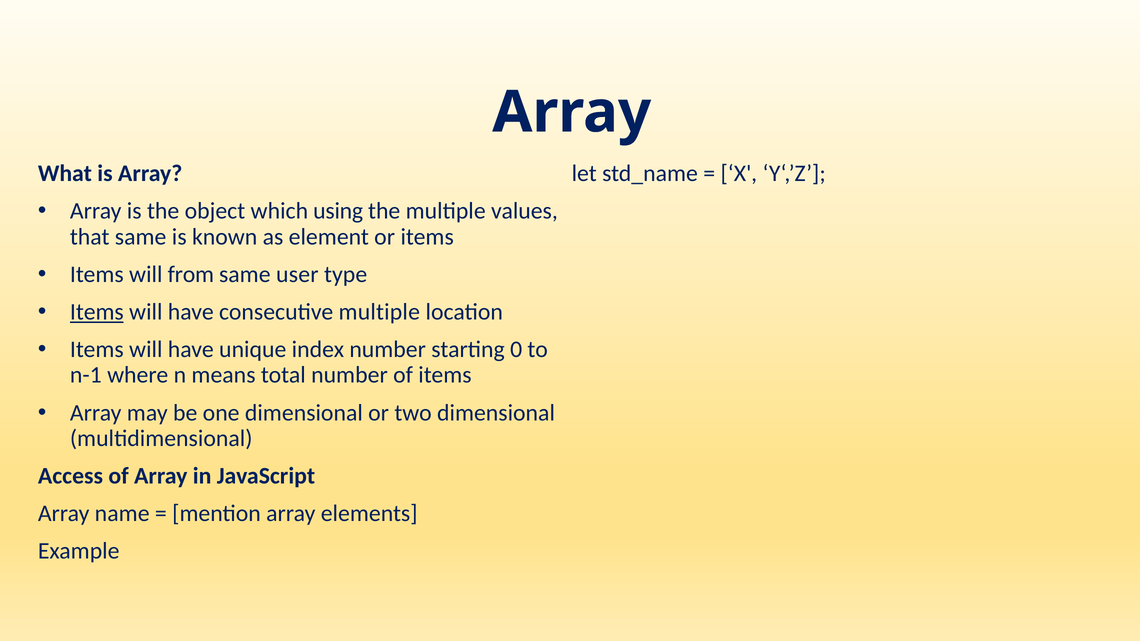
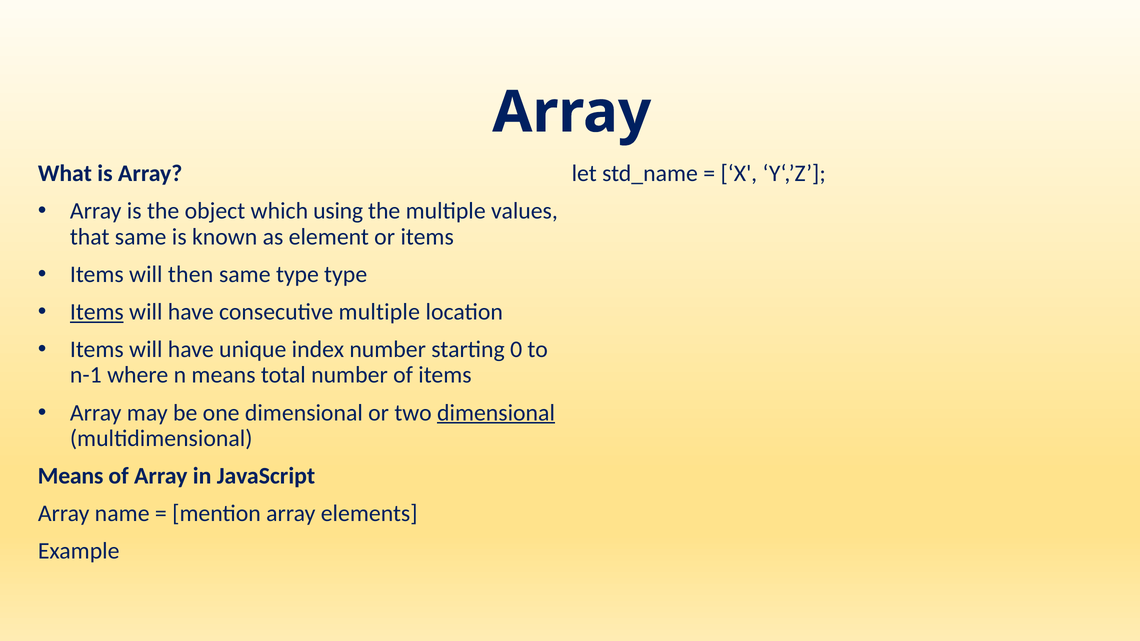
from: from -> then
same user: user -> type
dimensional at (496, 413) underline: none -> present
Access at (70, 476): Access -> Means
